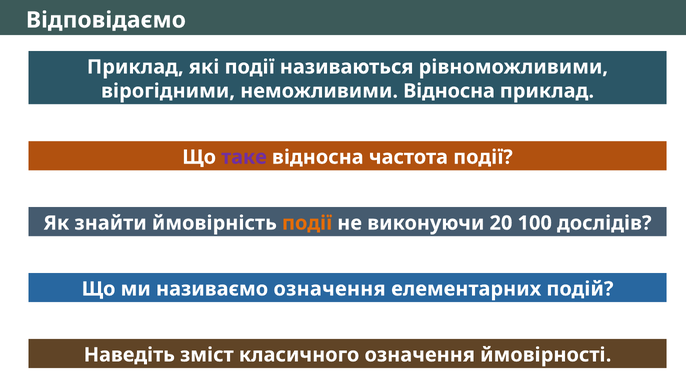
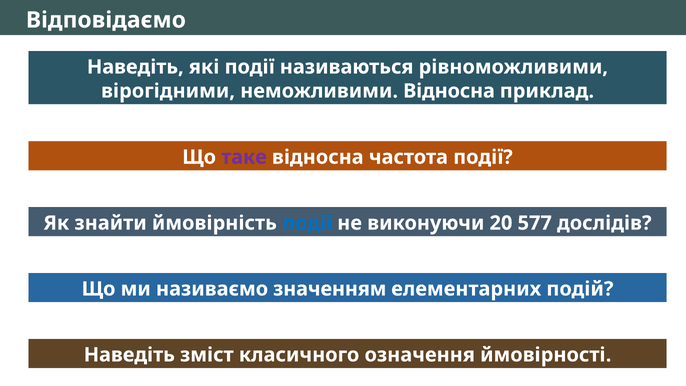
Приклад at (135, 67): Приклад -> Наведіть
події at (307, 223) colour: orange -> blue
100: 100 -> 577
називаємо означення: означення -> значенням
